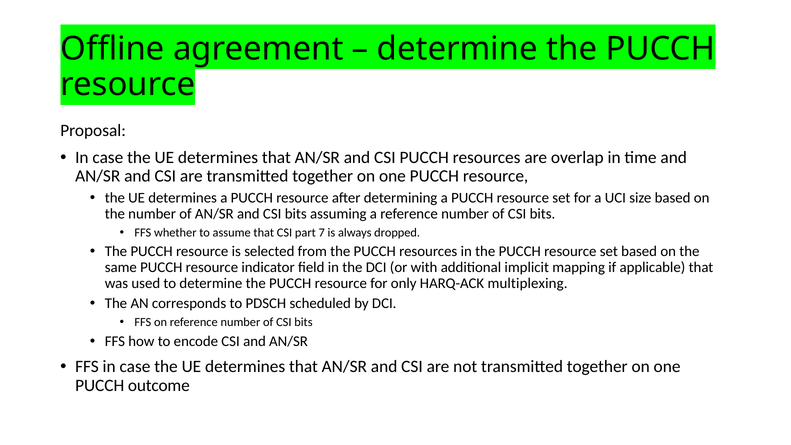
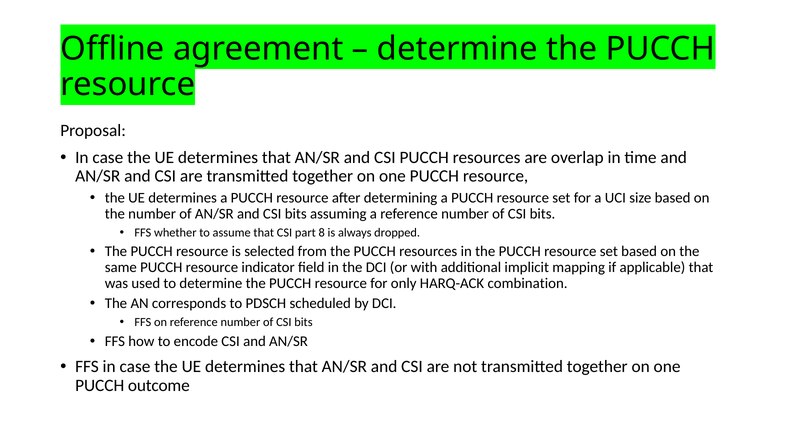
7: 7 -> 8
multiplexing: multiplexing -> combination
